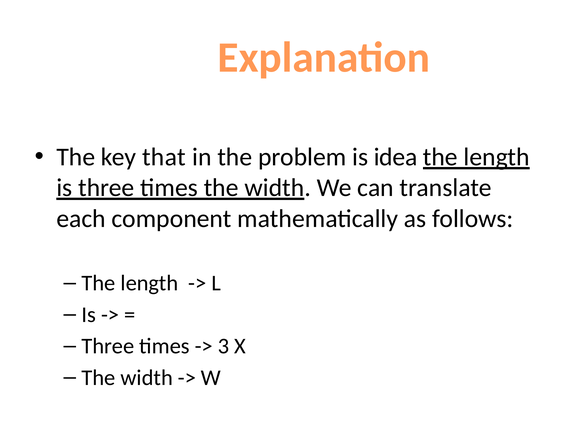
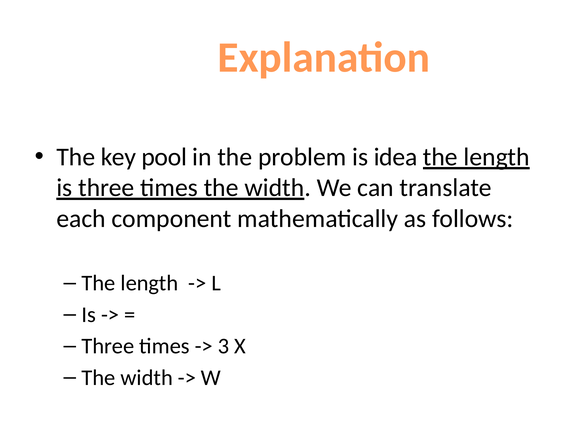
that: that -> pool
